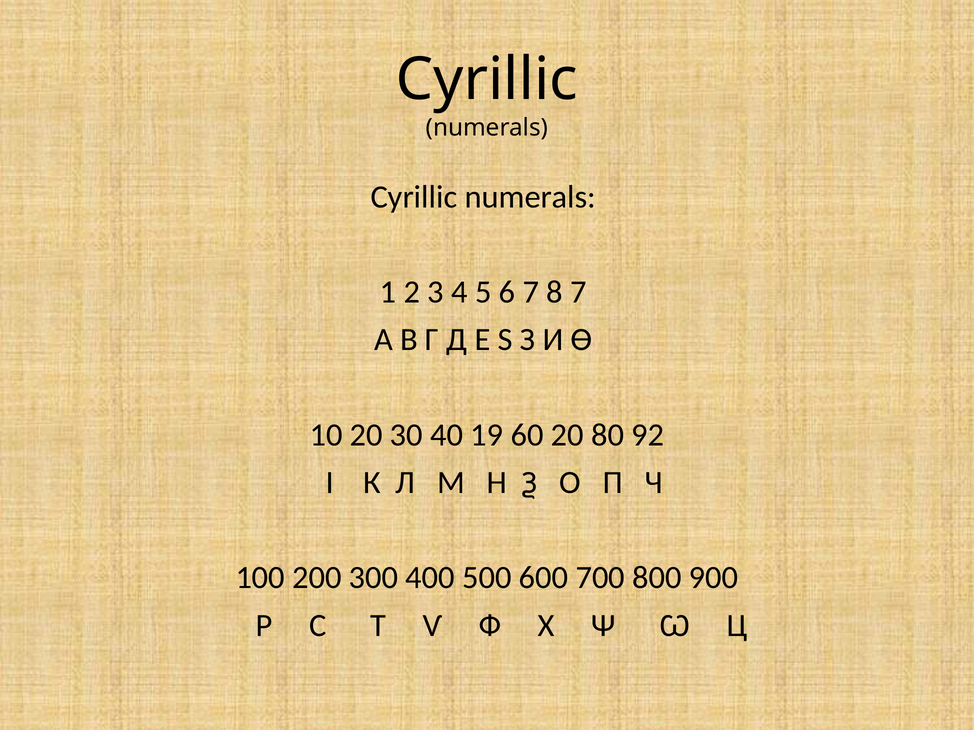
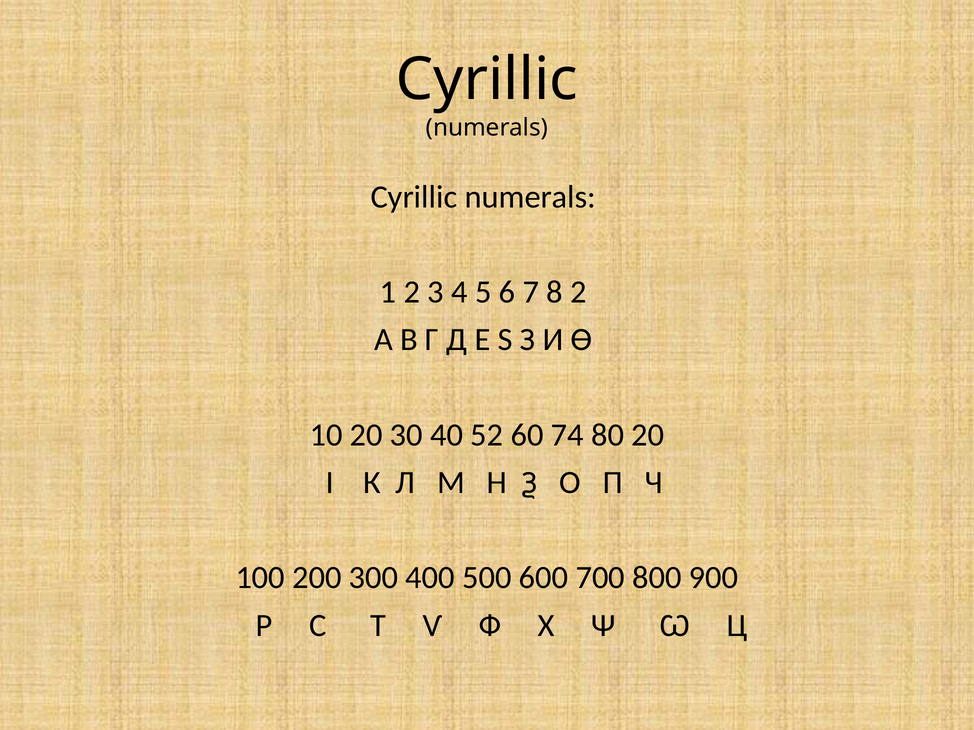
8 7: 7 -> 2
19: 19 -> 52
60 20: 20 -> 74
80 92: 92 -> 20
